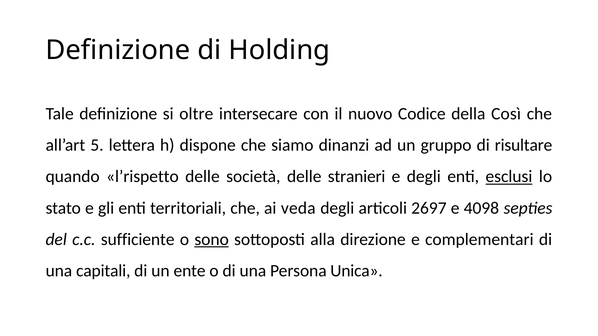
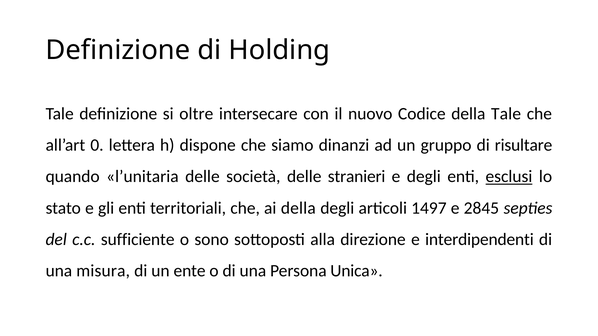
della Così: Così -> Tale
5: 5 -> 0
l’rispetto: l’rispetto -> l’unitaria
ai veda: veda -> della
2697: 2697 -> 1497
4098: 4098 -> 2845
sono underline: present -> none
complementari: complementari -> interdipendenti
capitali: capitali -> misura
